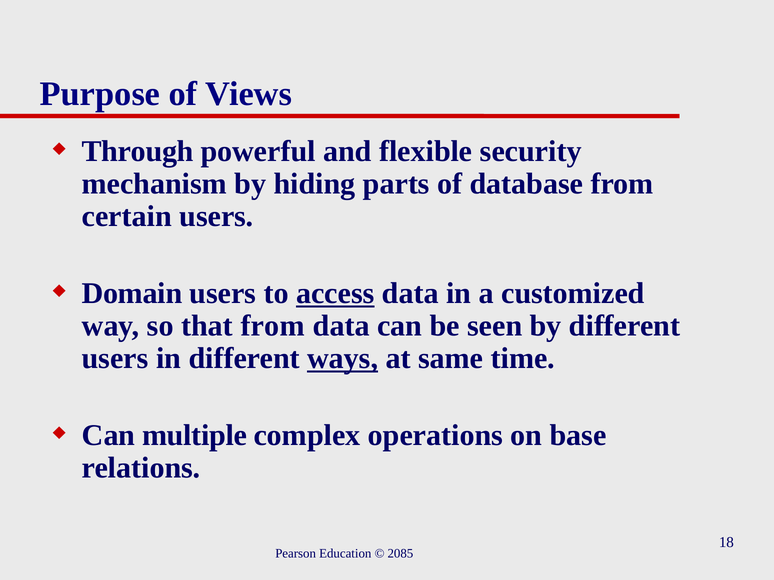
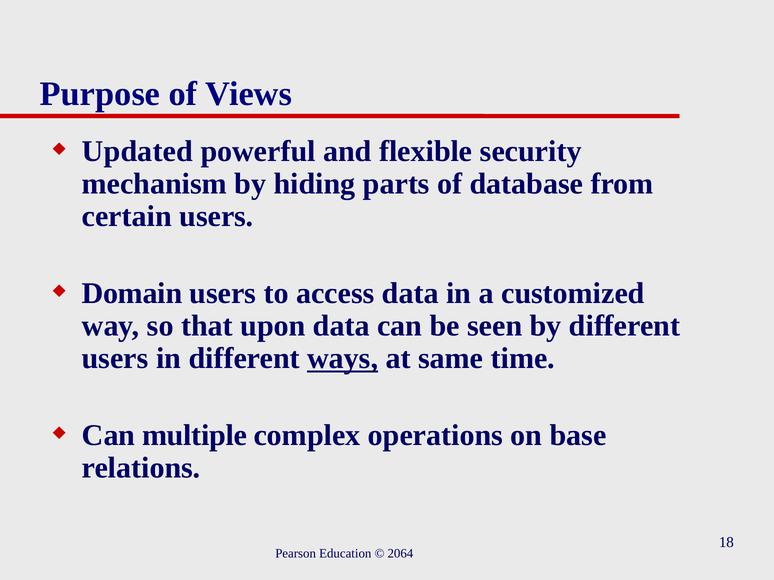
Through: Through -> Updated
access underline: present -> none
that from: from -> upon
2085: 2085 -> 2064
